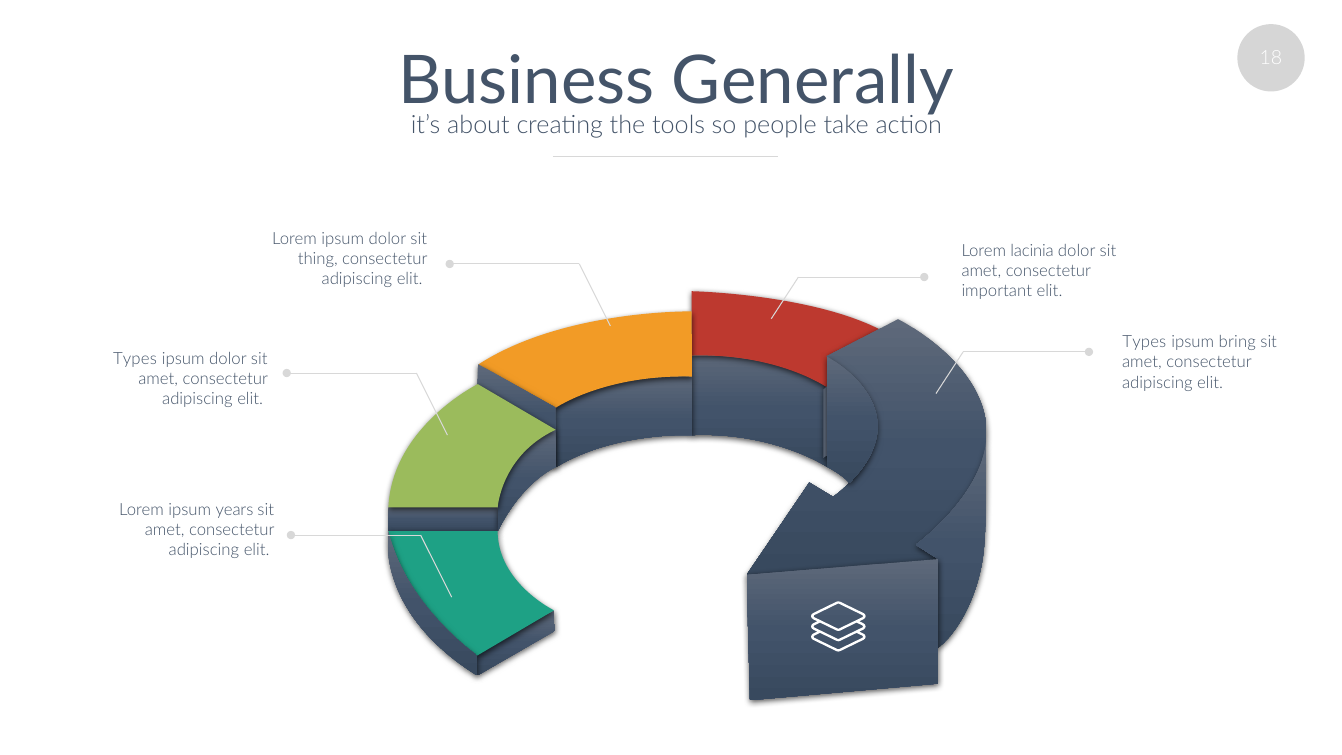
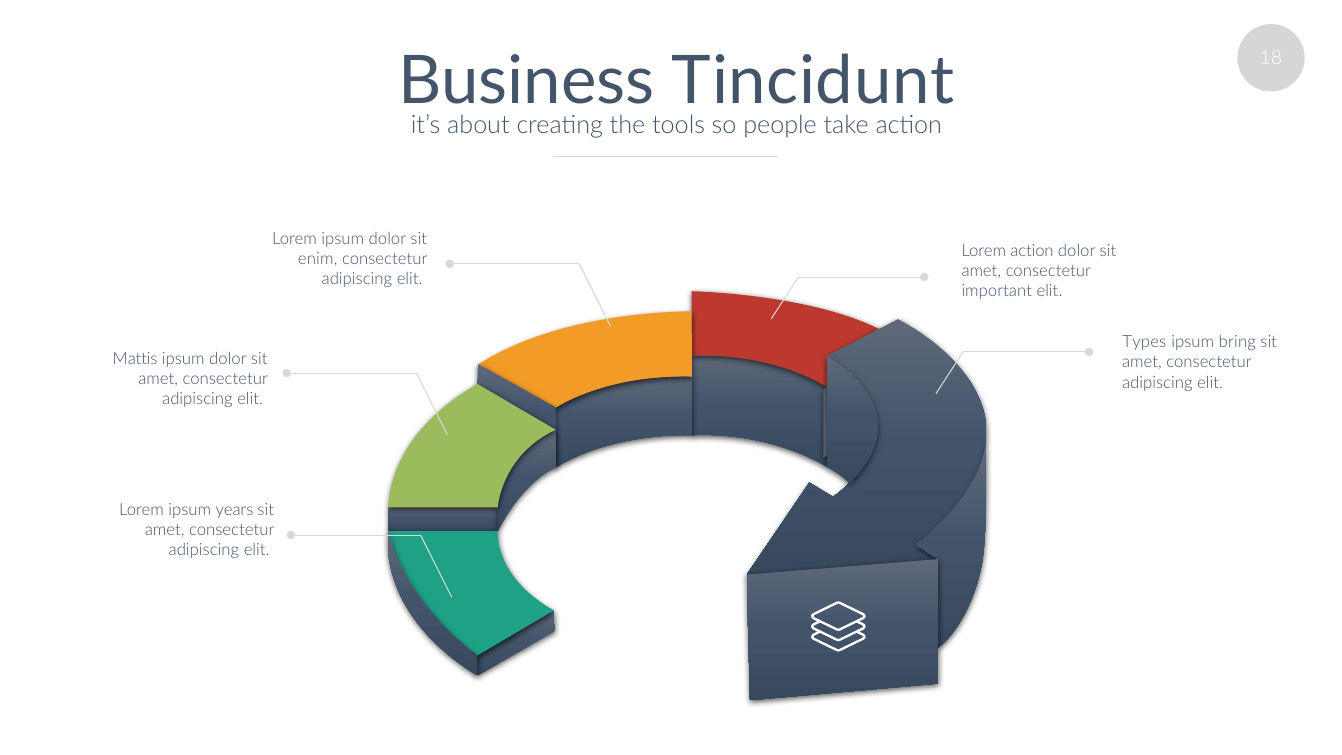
Generally: Generally -> Tincidunt
Lorem lacinia: lacinia -> action
thing: thing -> enim
Types at (135, 359): Types -> Mattis
